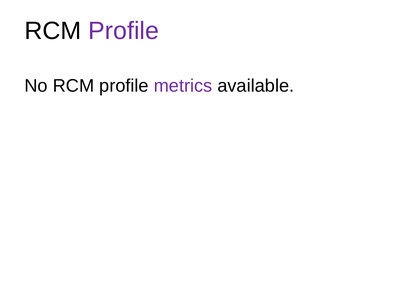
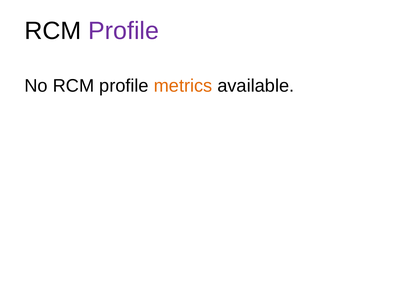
metrics colour: purple -> orange
